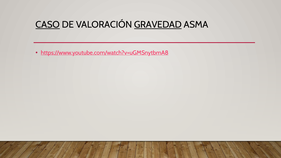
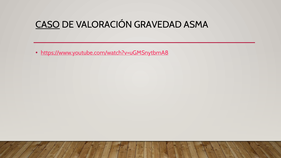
GRAVEDAD underline: present -> none
